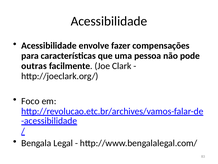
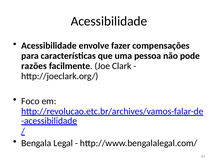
outras: outras -> razões
